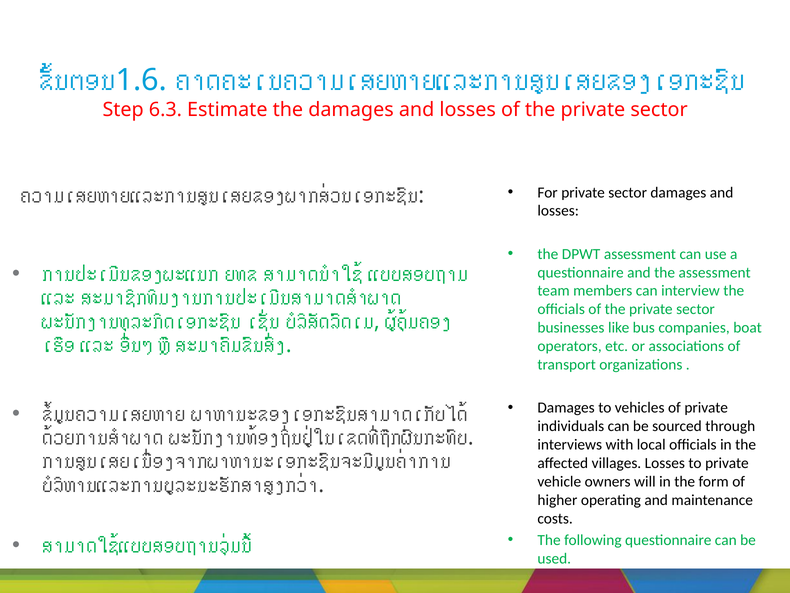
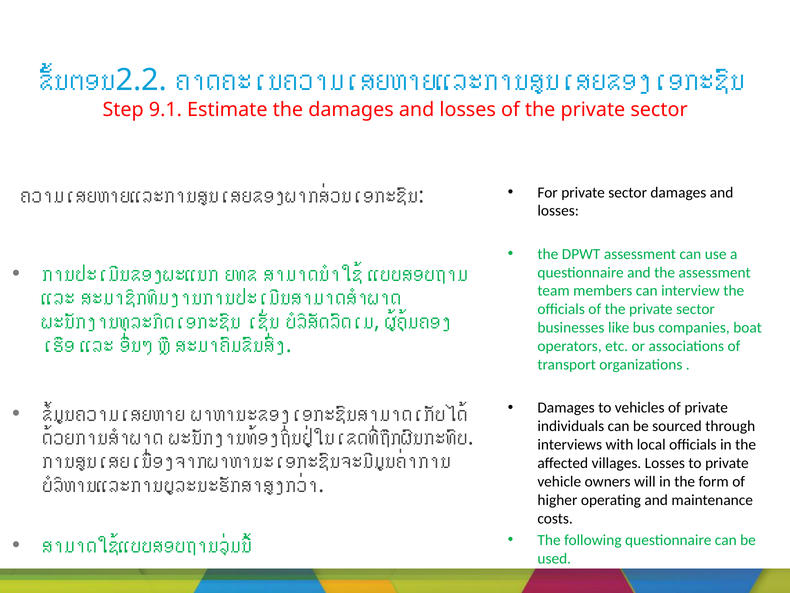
1.6: 1.6 -> 2.2
6.3: 6.3 -> 9.1
